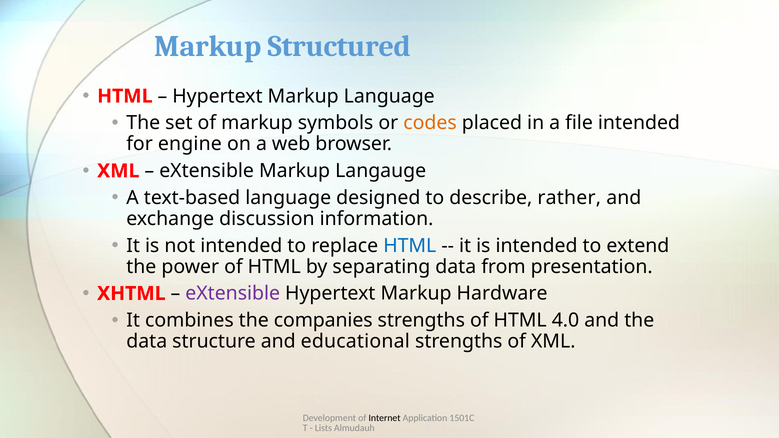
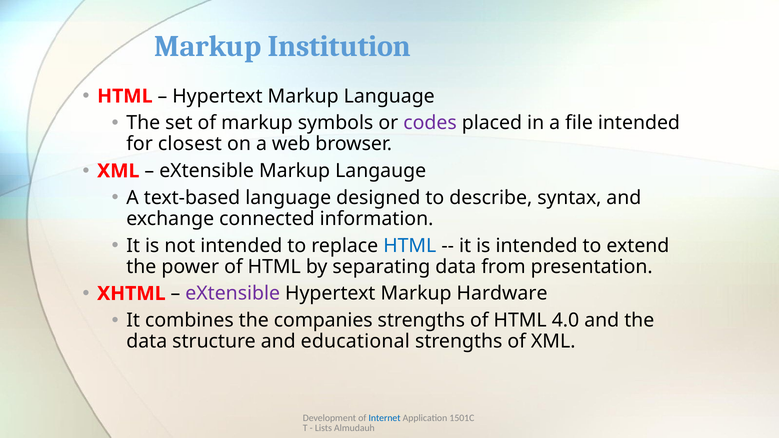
Structured: Structured -> Institution
codes colour: orange -> purple
engine: engine -> closest
rather: rather -> syntax
discussion: discussion -> connected
Internet colour: black -> blue
